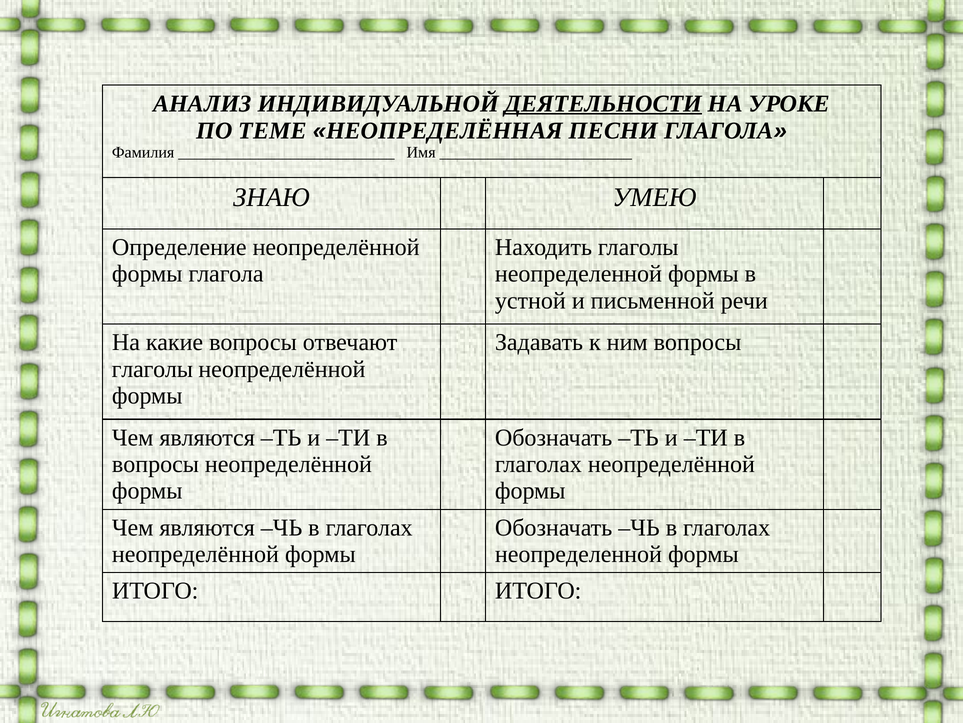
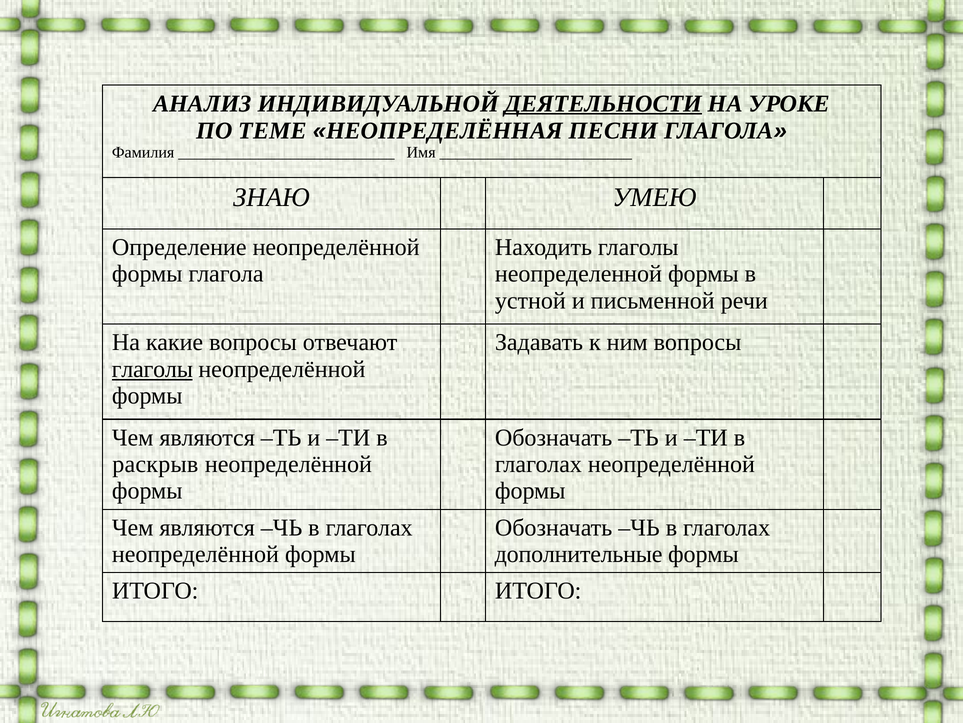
глаголы at (152, 369) underline: none -> present
вопросы at (155, 464): вопросы -> раскрыв
неопределенной at (578, 554): неопределенной -> дополнительные
